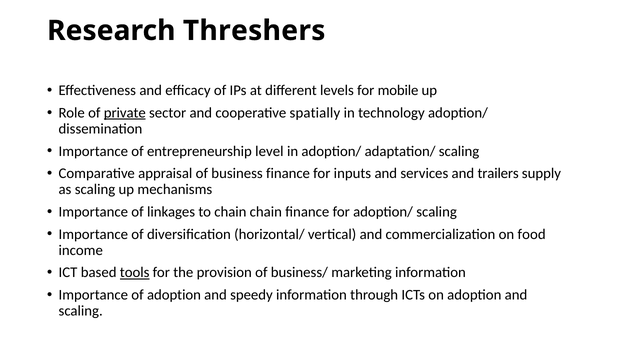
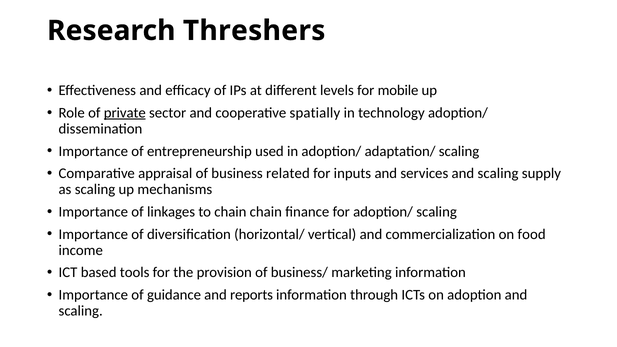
level: level -> used
business finance: finance -> related
services and trailers: trailers -> scaling
tools underline: present -> none
of adoption: adoption -> guidance
speedy: speedy -> reports
